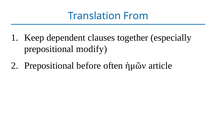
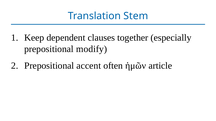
From: From -> Stem
before: before -> accent
